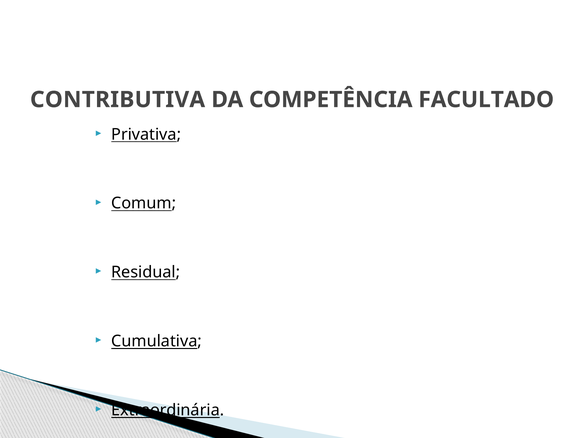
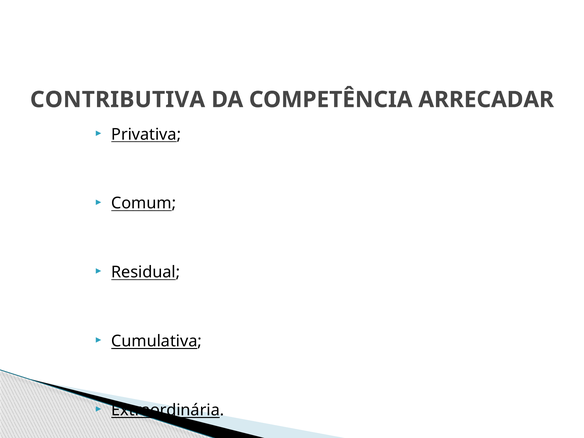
FACULTADO: FACULTADO -> ARRECADAR
